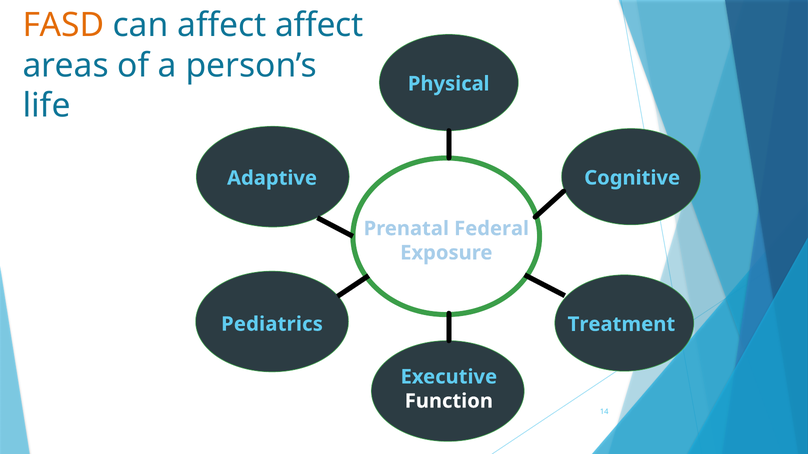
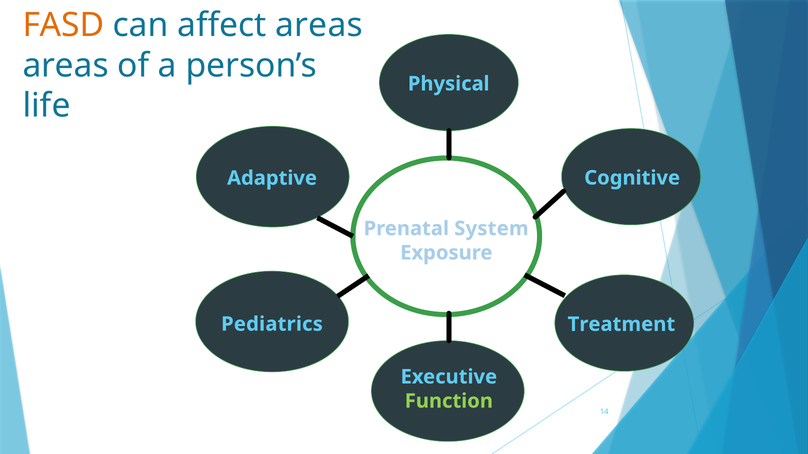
affect affect: affect -> areas
Federal: Federal -> System
Function colour: white -> light green
